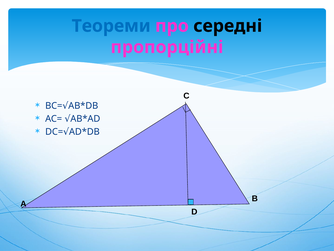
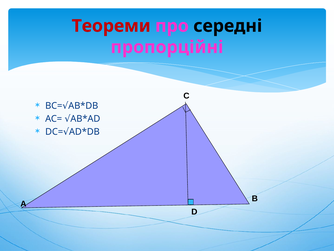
Теореми colour: blue -> red
